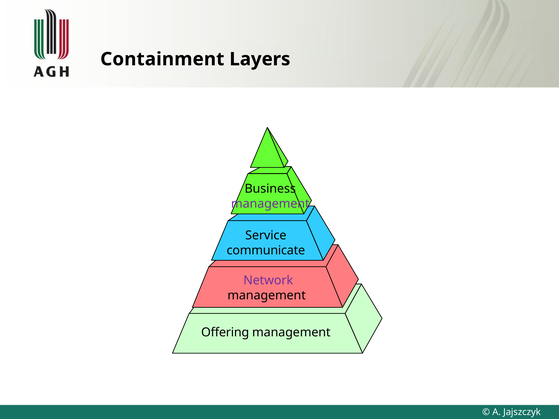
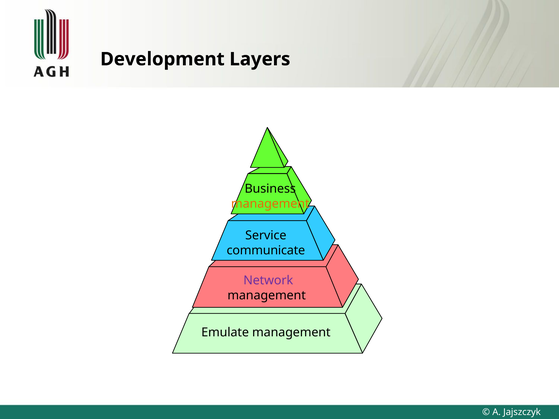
Containment: Containment -> Development
management at (270, 204) colour: purple -> orange
Offering: Offering -> Emulate
